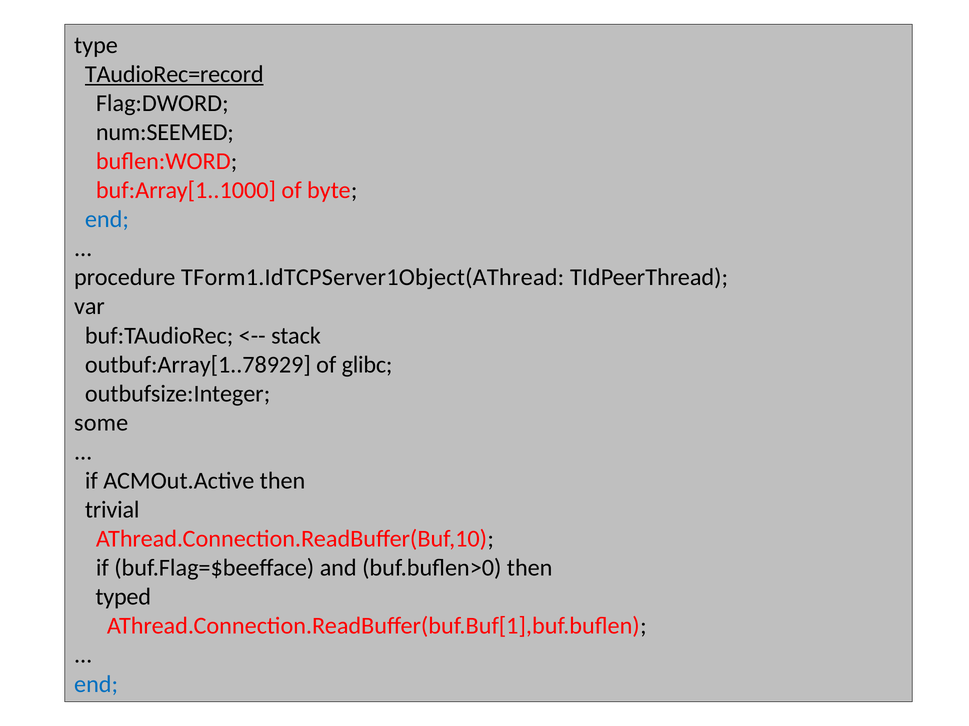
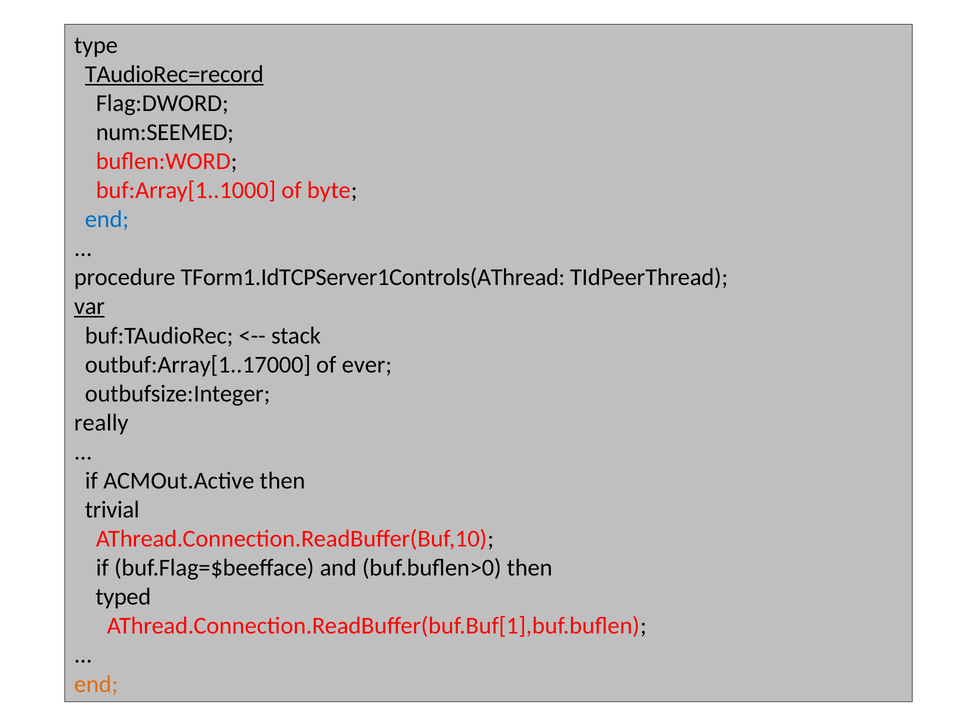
TForm1.IdTCPServer1Object(AThread: TForm1.IdTCPServer1Object(AThread -> TForm1.IdTCPServer1Controls(AThread
var underline: none -> present
outbuf:Array[1..78929: outbuf:Array[1..78929 -> outbuf:Array[1..17000
glibc: glibc -> ever
some: some -> really
end at (96, 685) colour: blue -> orange
